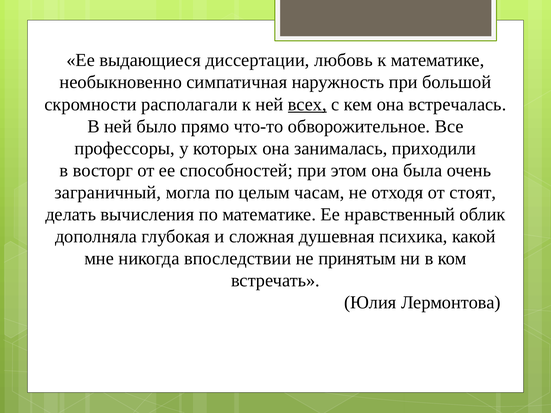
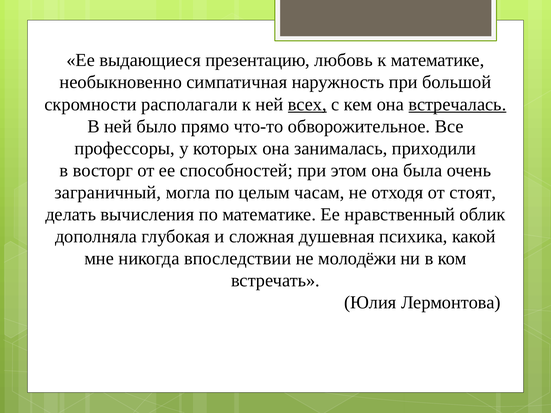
диссертации: диссертации -> презентацию
встречалась underline: none -> present
принятым: принятым -> молодёжи
